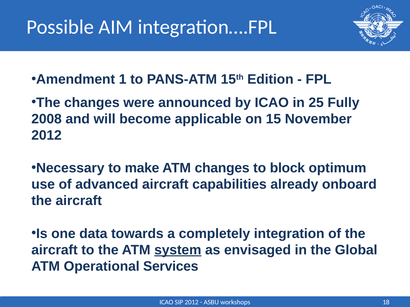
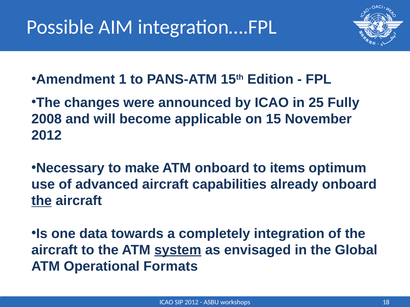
ATM changes: changes -> onboard
block: block -> items
the at (42, 201) underline: none -> present
Services: Services -> Formats
